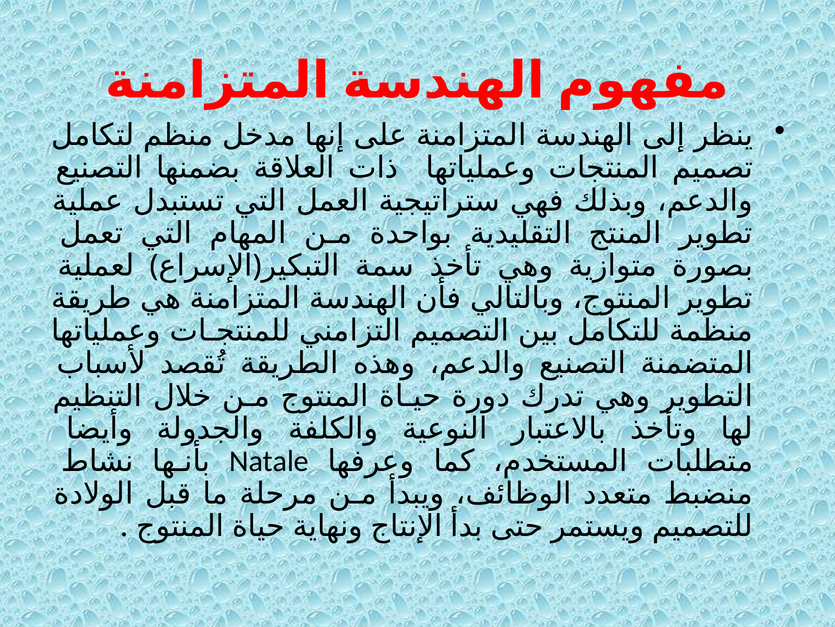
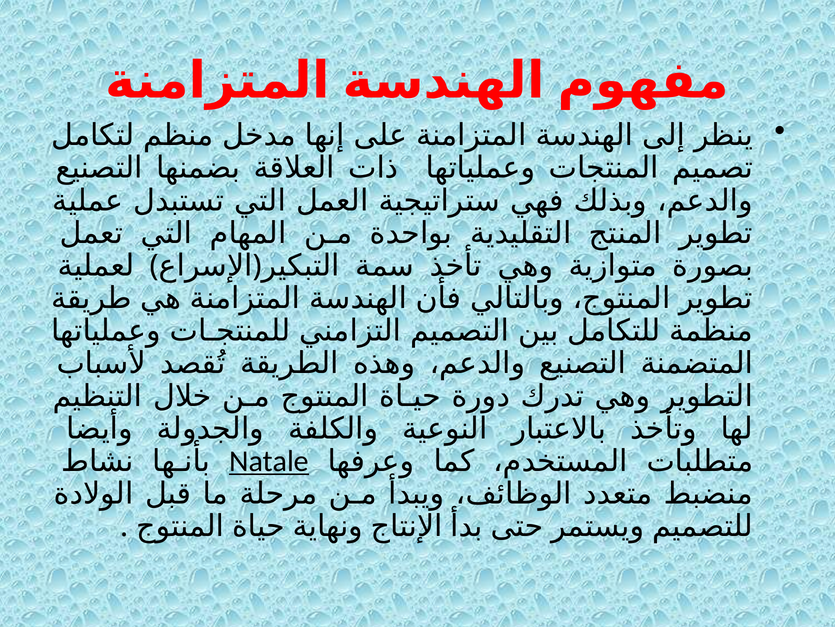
Natale underline: none -> present
